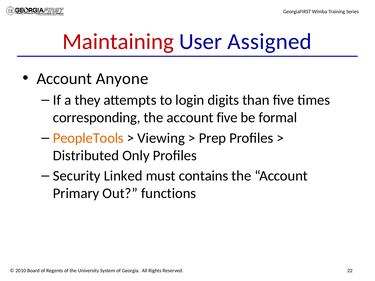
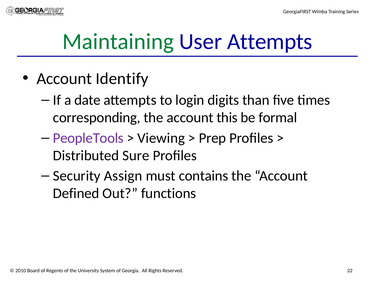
Maintaining colour: red -> green
User Assigned: Assigned -> Attempts
Anyone: Anyone -> Identify
they: they -> date
account five: five -> this
PeopleTools colour: orange -> purple
Only: Only -> Sure
Linked: Linked -> Assign
Primary: Primary -> Defined
